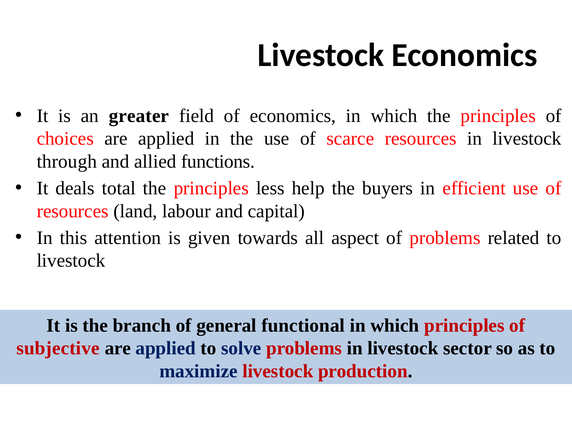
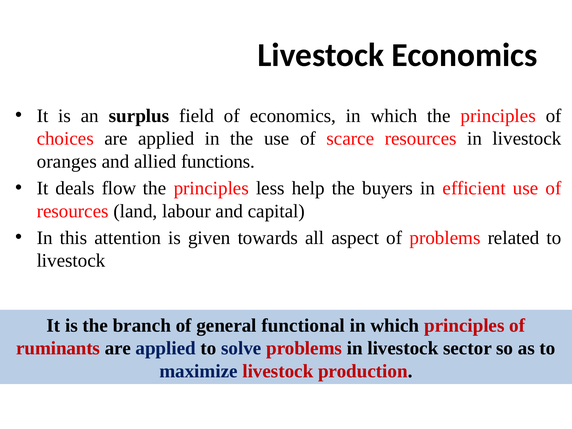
greater: greater -> surplus
through: through -> oranges
total: total -> flow
subjective: subjective -> ruminants
